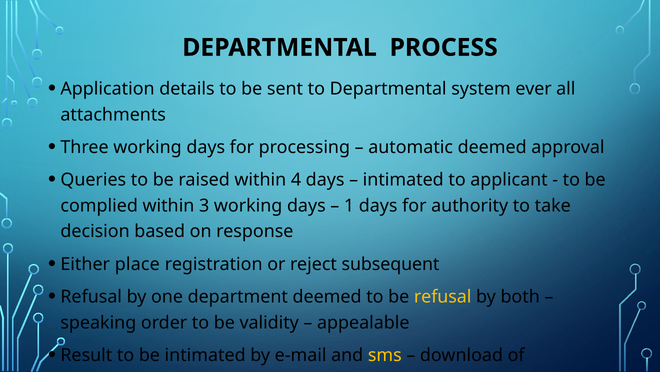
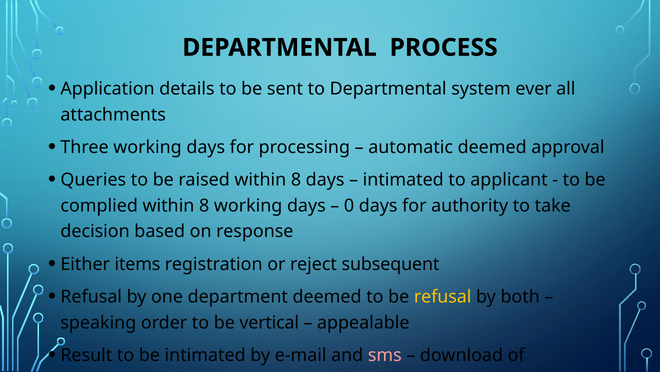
raised within 4: 4 -> 8
complied within 3: 3 -> 8
1: 1 -> 0
place: place -> items
validity: validity -> vertical
sms colour: yellow -> pink
